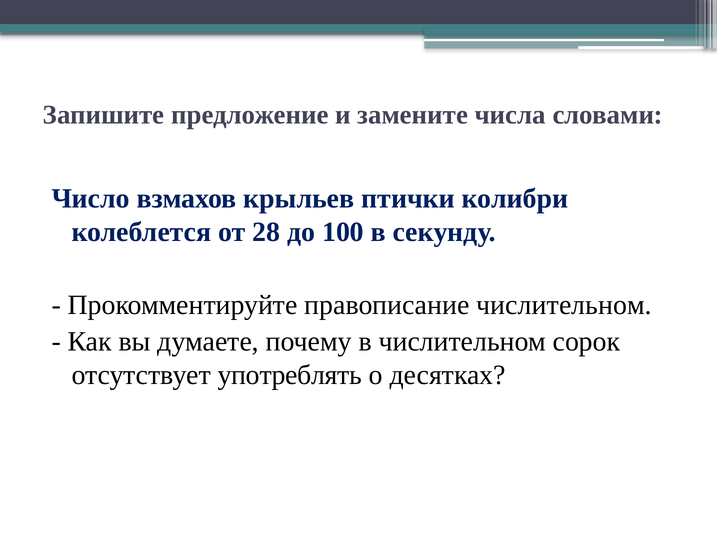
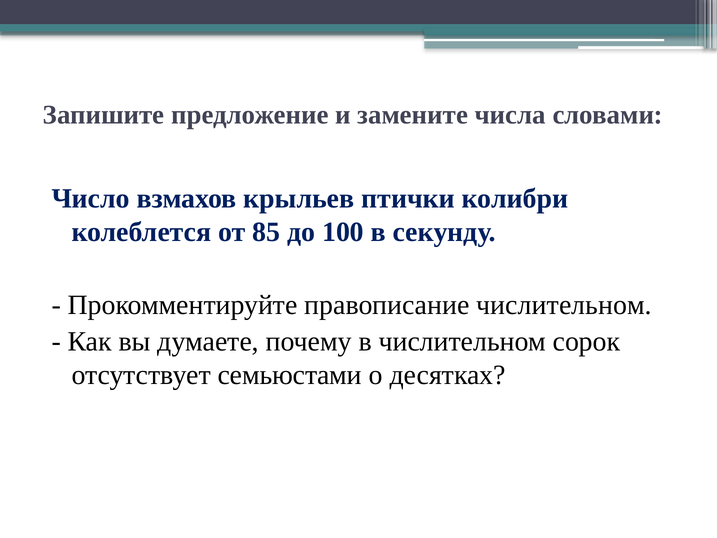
28: 28 -> 85
употреблять: употреблять -> семьюстами
